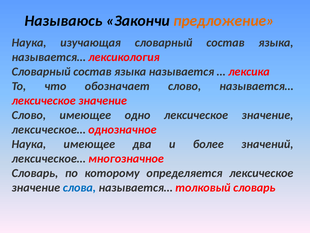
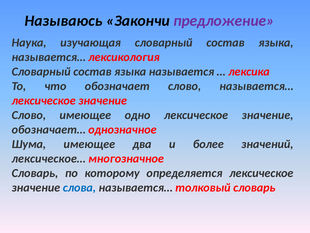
предложение colour: orange -> purple
лексическое… at (49, 129): лексическое… -> обозначает…
Наука at (29, 144): Наука -> Шума
